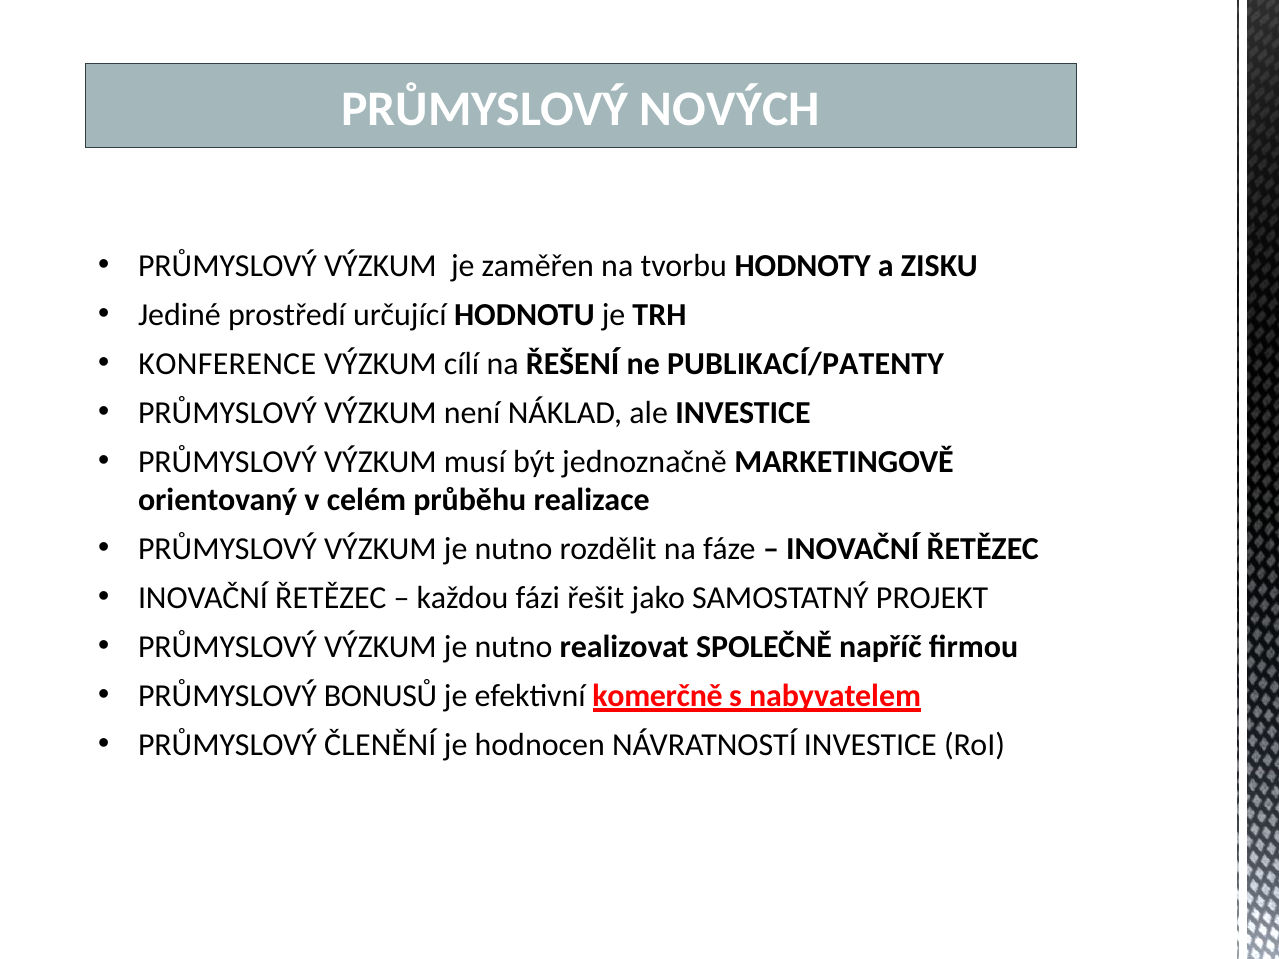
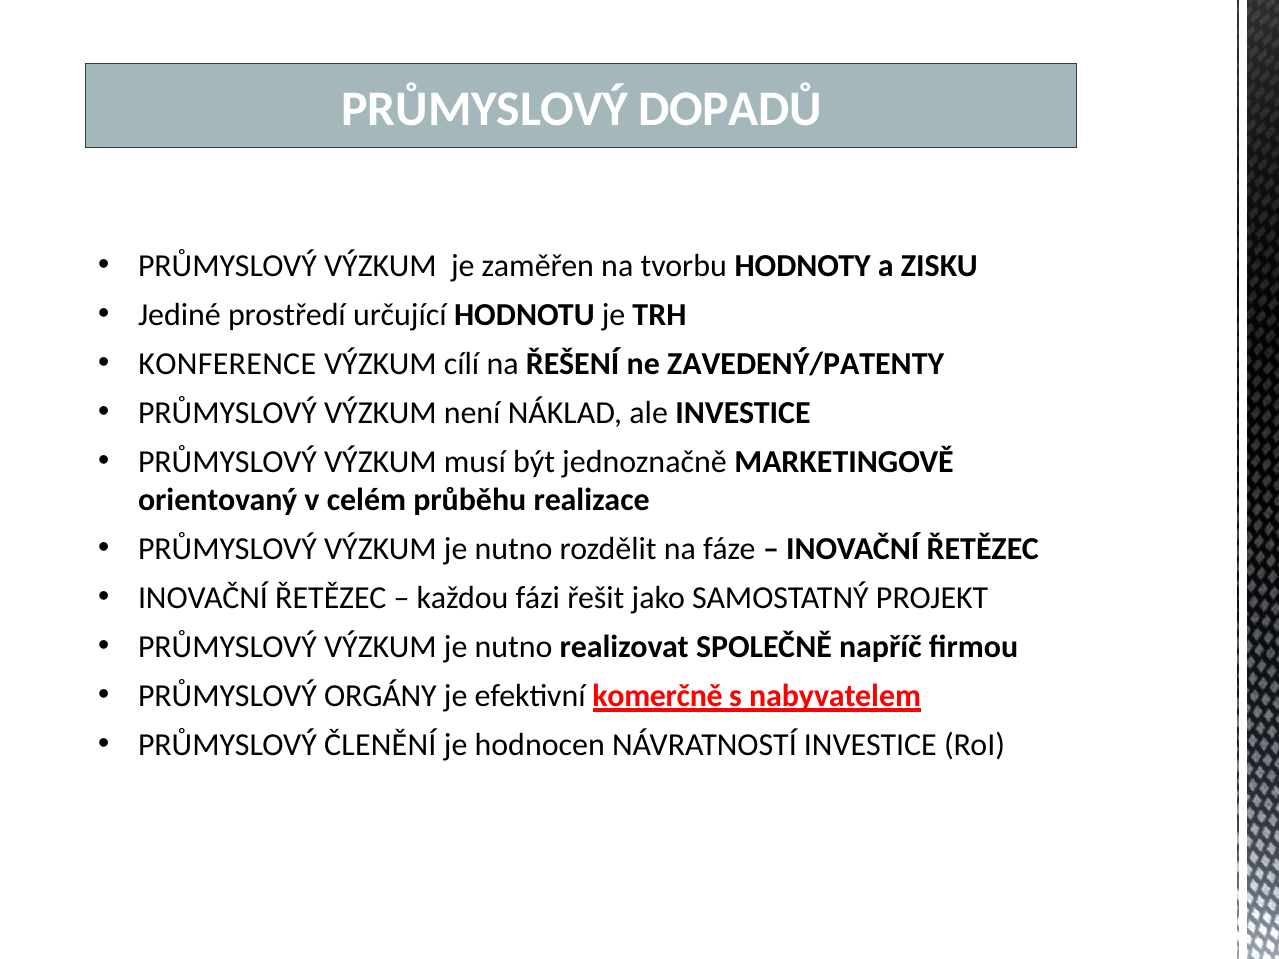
NOVÝCH: NOVÝCH -> DOPADŮ
PUBLIKACÍ/PATENTY: PUBLIKACÍ/PATENTY -> ZAVEDENÝ/PATENTY
BONUSŮ: BONUSŮ -> ORGÁNY
